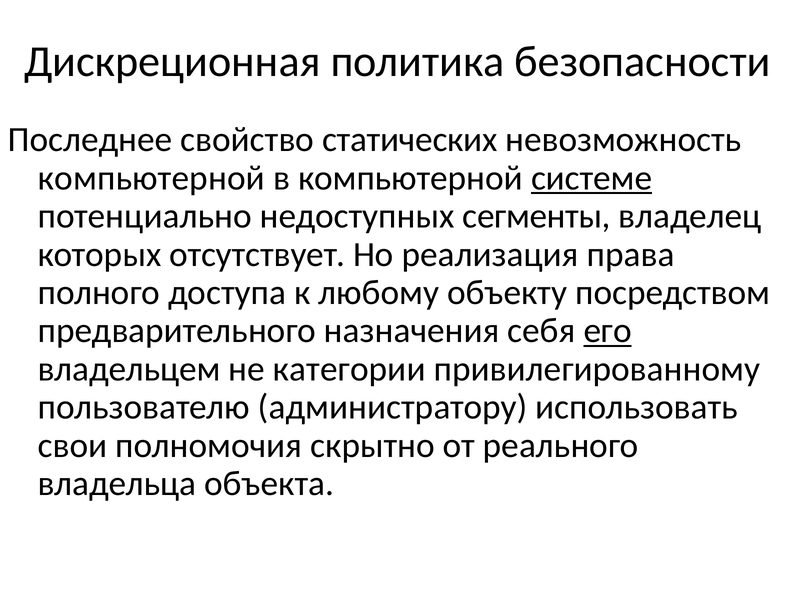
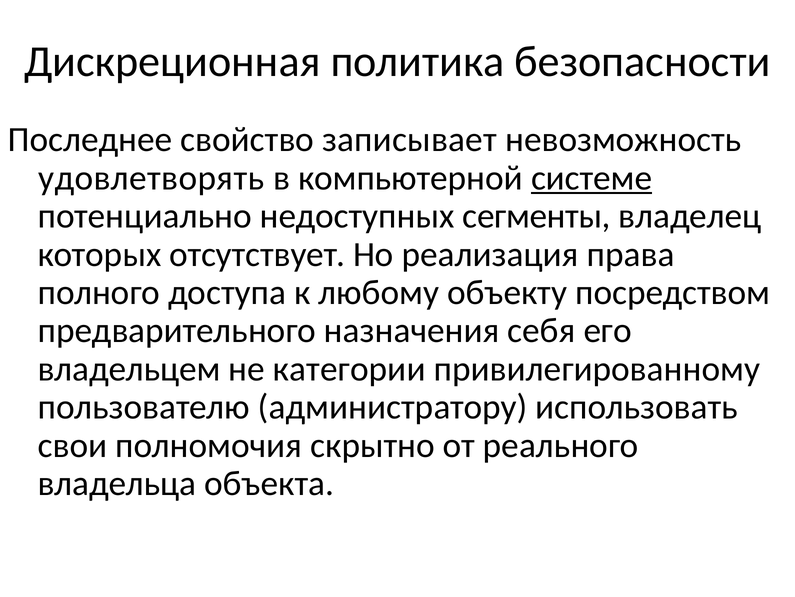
статических: статических -> записывает
компьютерной at (151, 178): компьютерной -> удовлетворять
его underline: present -> none
